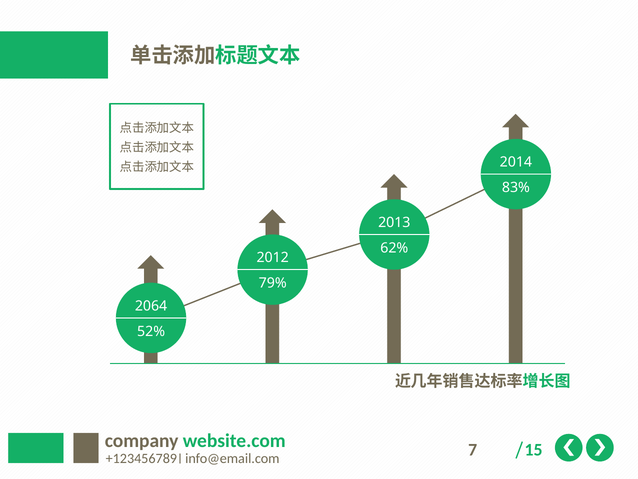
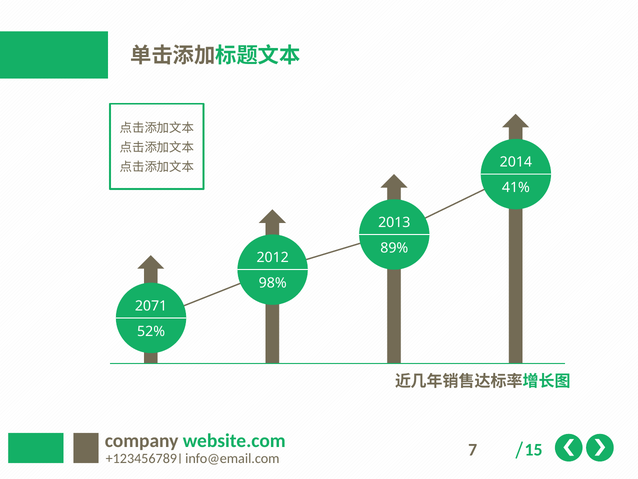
83%: 83% -> 41%
62%: 62% -> 89%
79%: 79% -> 98%
2064: 2064 -> 2071
